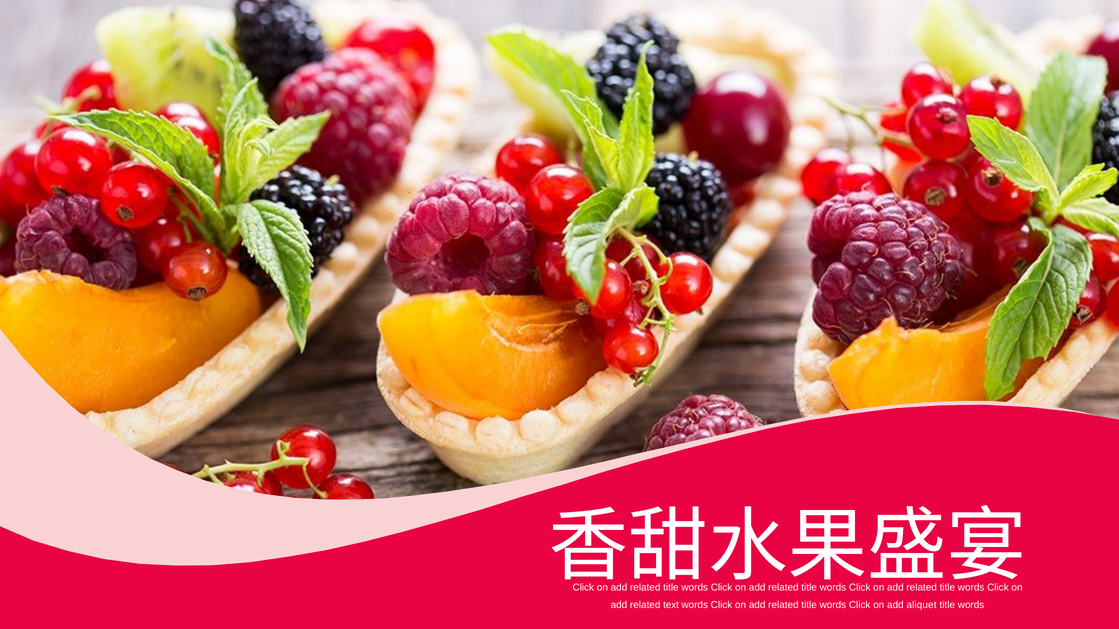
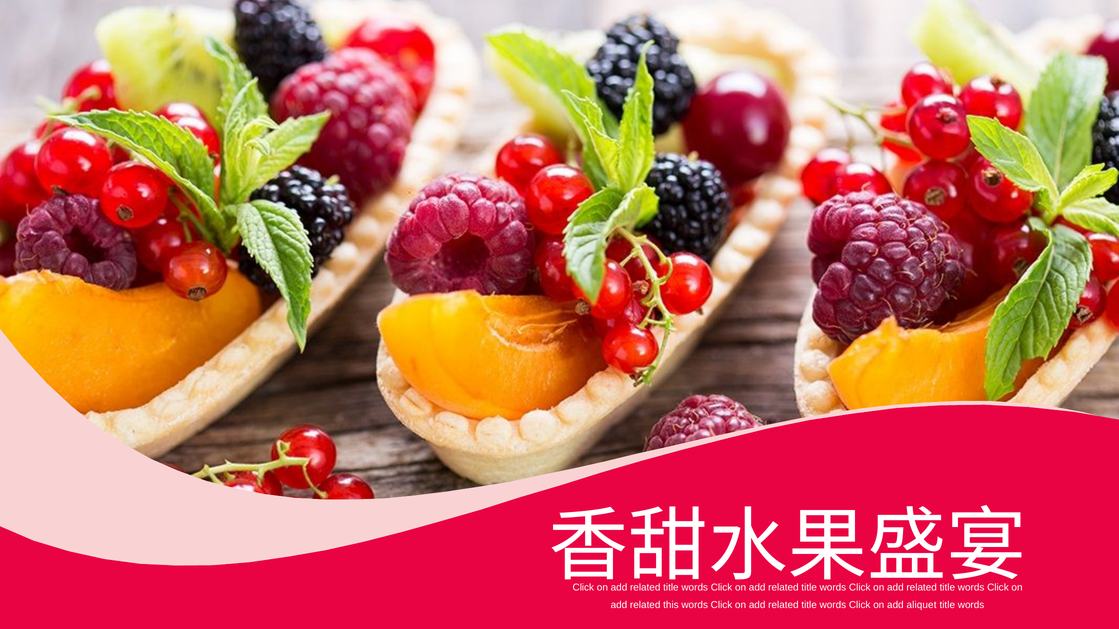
text: text -> this
